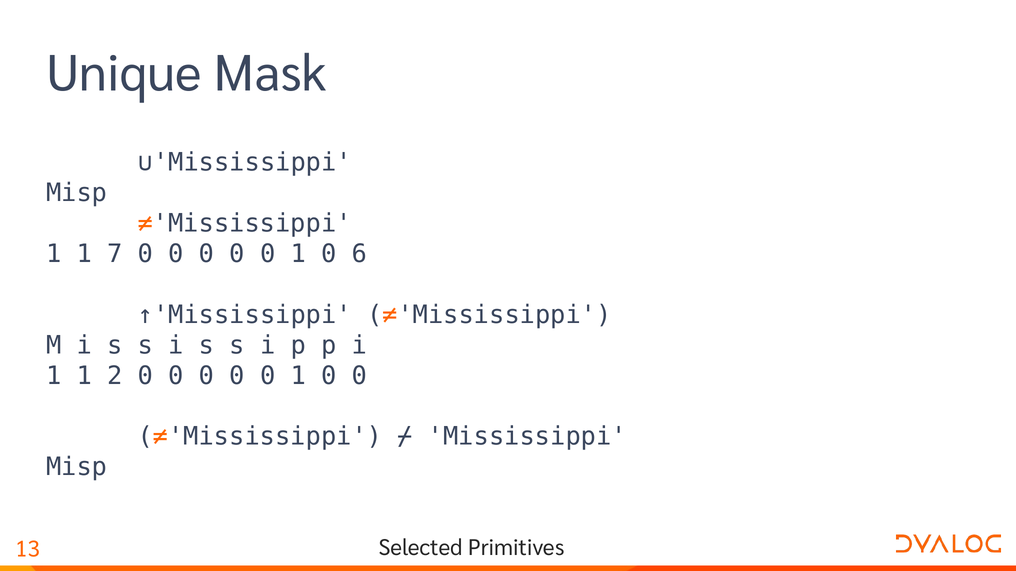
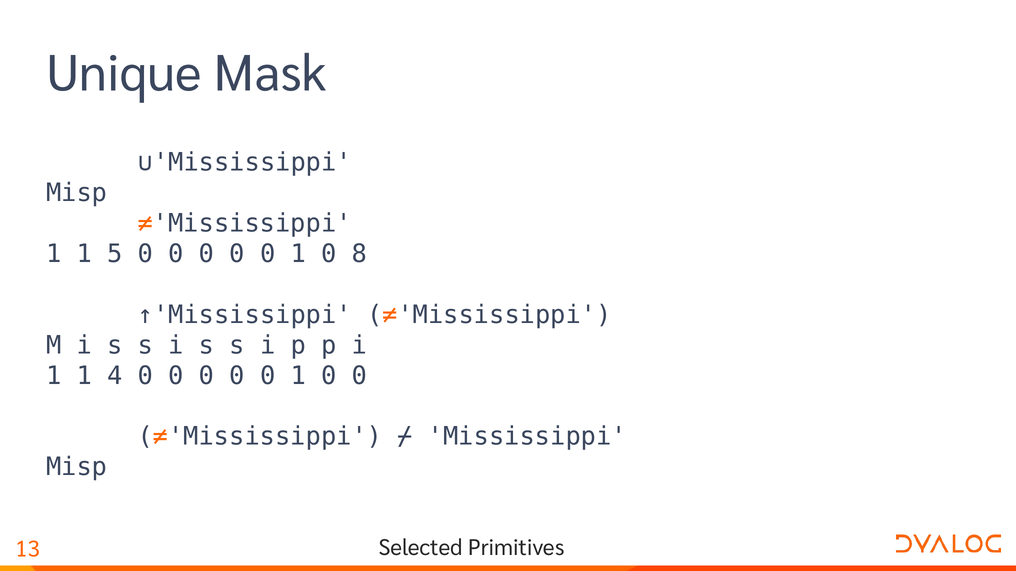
7: 7 -> 5
6: 6 -> 8
2: 2 -> 4
